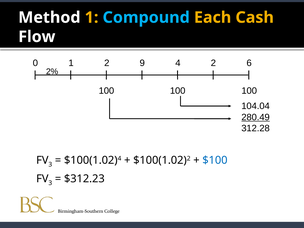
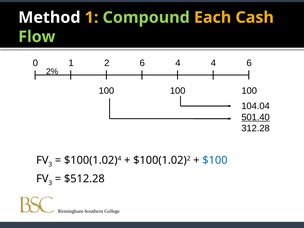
Compound colour: light blue -> light green
Flow colour: white -> light green
2 9: 9 -> 6
4 2: 2 -> 4
280.49: 280.49 -> 501.40
$312.23: $312.23 -> $512.28
